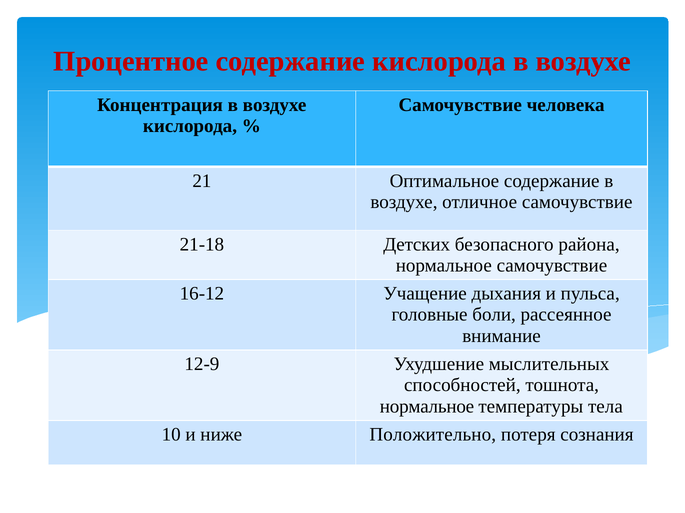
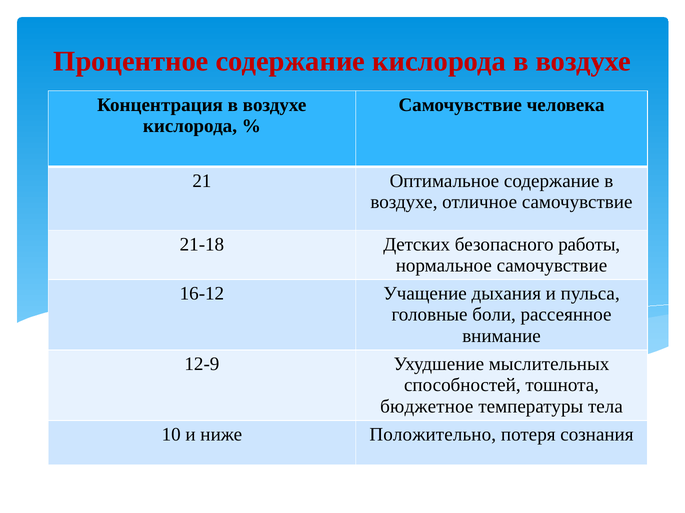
района: района -> работы
нормальное at (427, 407): нормальное -> бюджетное
